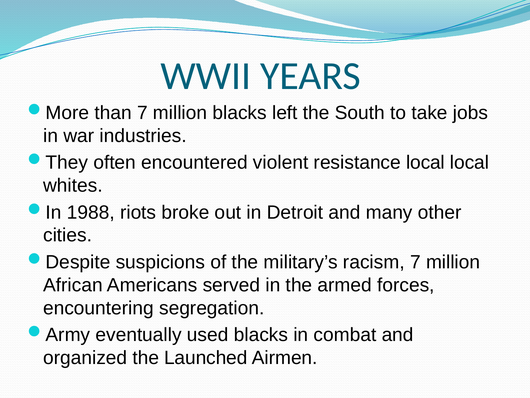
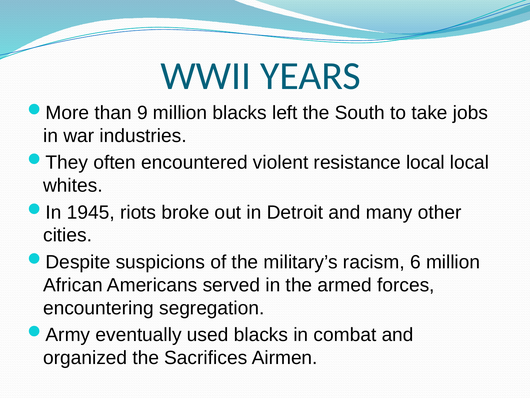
than 7: 7 -> 9
1988: 1988 -> 1945
racism 7: 7 -> 6
Launched: Launched -> Sacrifices
